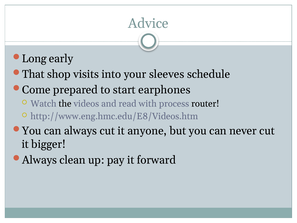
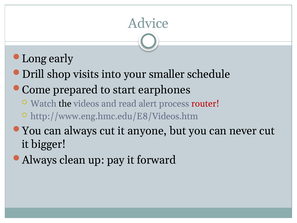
That: That -> Drill
sleeves: sleeves -> smaller
with: with -> alert
router colour: black -> red
